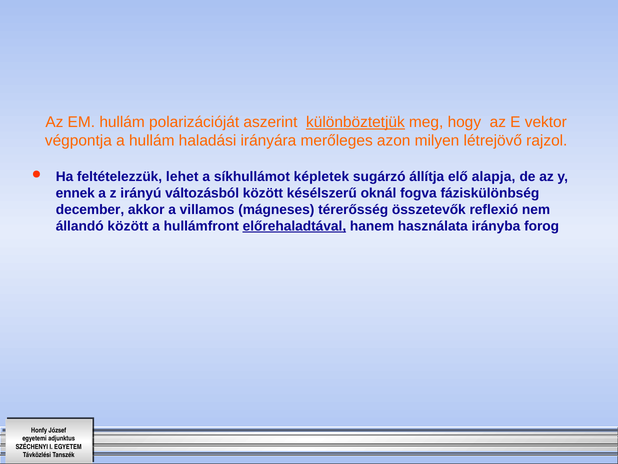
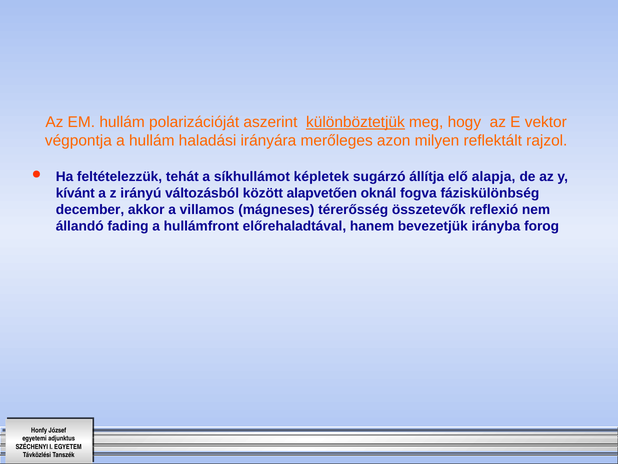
létrejövő: létrejövő -> reflektált
lehet: lehet -> tehát
ennek: ennek -> kívánt
késélszerű: késélszerű -> alapvetően
állandó között: között -> fading
előrehaladtával underline: present -> none
használata: használata -> bevezetjük
